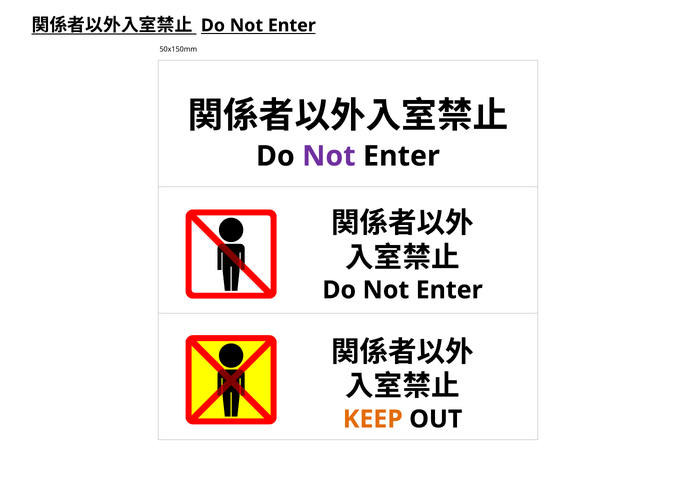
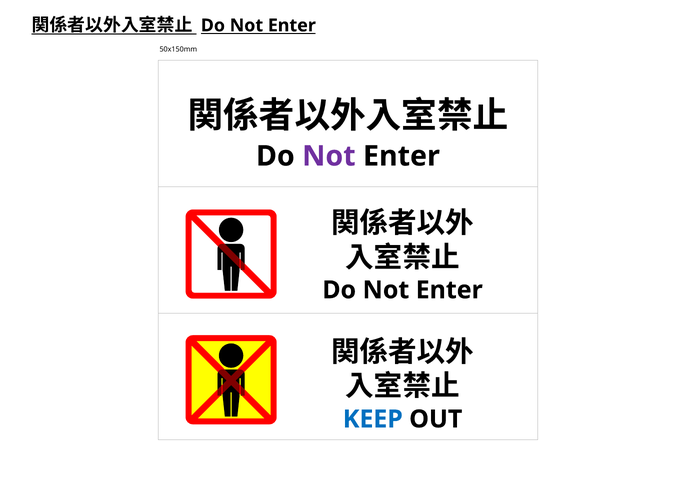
KEEP colour: orange -> blue
